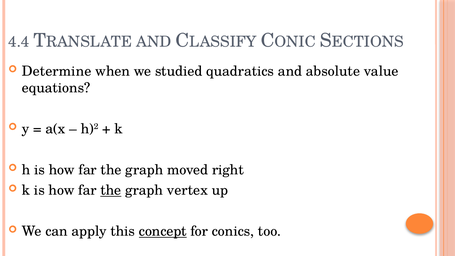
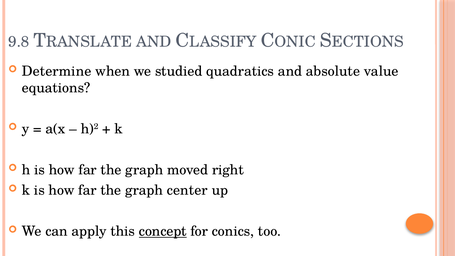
4.4: 4.4 -> 9.8
the at (111, 190) underline: present -> none
vertex: vertex -> center
